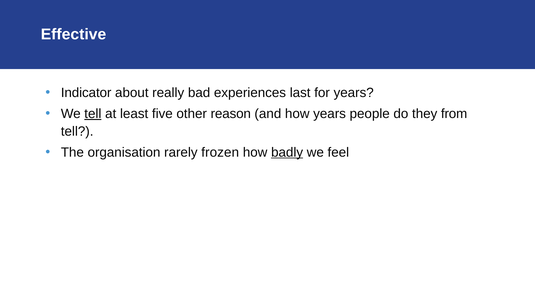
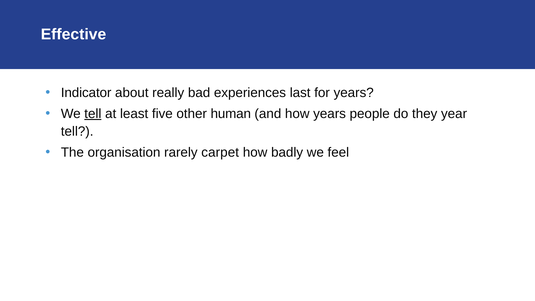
reason: reason -> human
from: from -> year
frozen: frozen -> carpet
badly underline: present -> none
